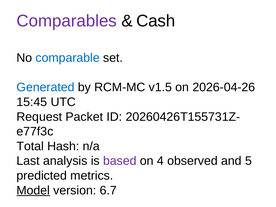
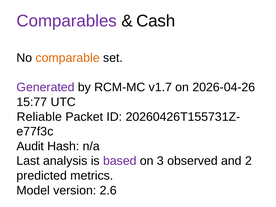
comparable colour: blue -> orange
Generated colour: blue -> purple
v1.5: v1.5 -> v1.7
15:45: 15:45 -> 15:77
Request: Request -> Reliable
Total: Total -> Audit
4: 4 -> 3
5: 5 -> 2
Model underline: present -> none
6.7: 6.7 -> 2.6
